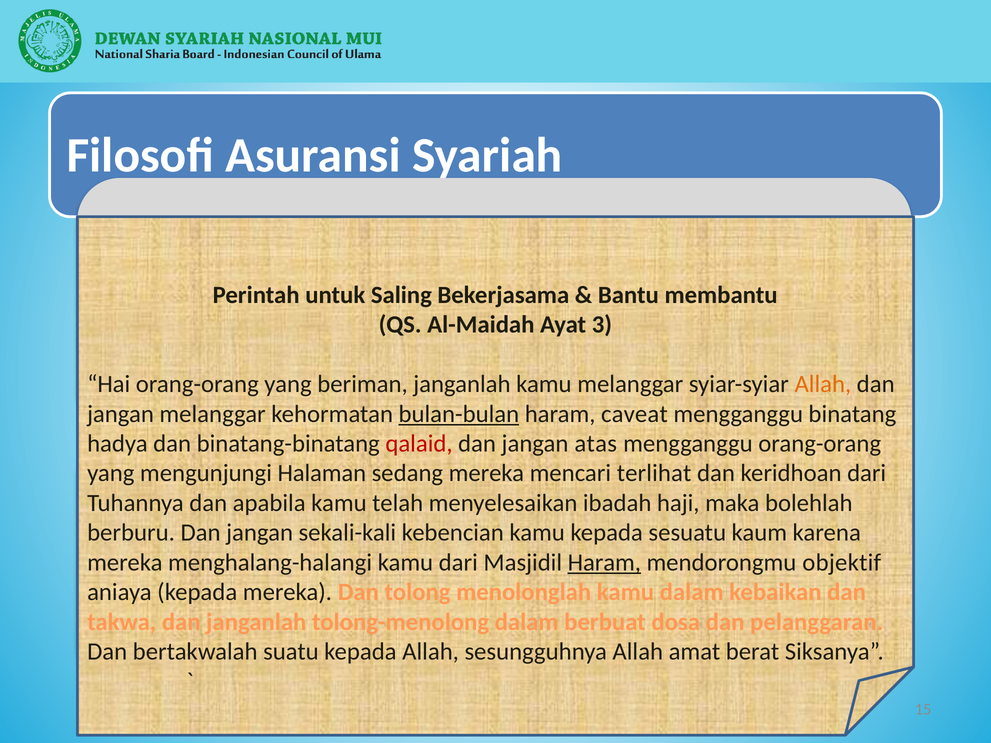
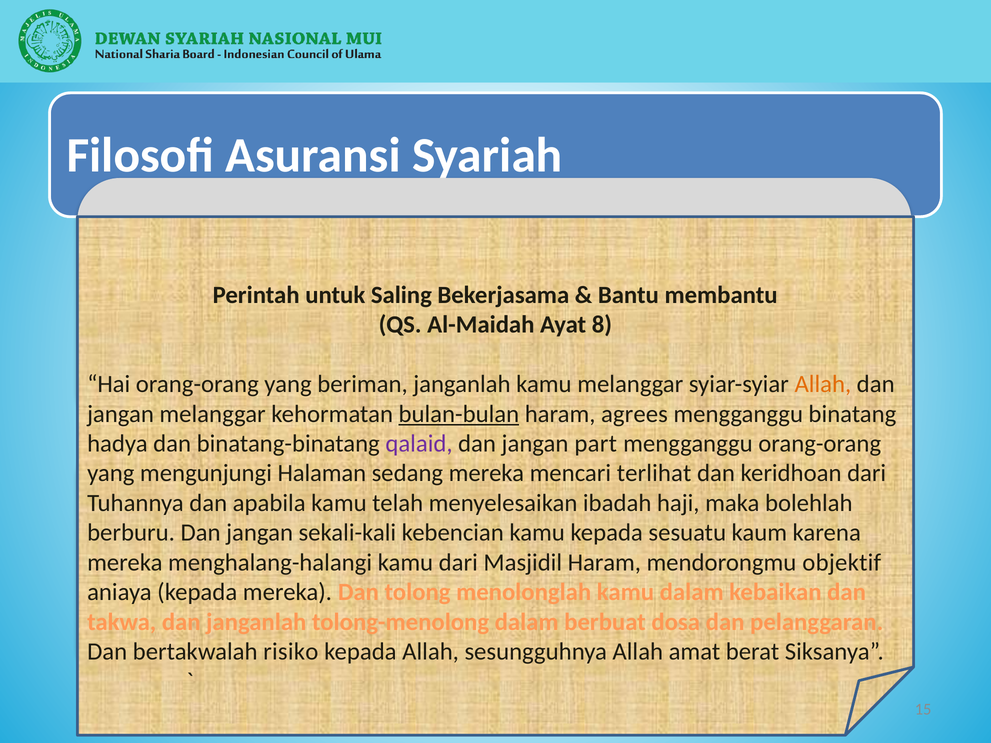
3: 3 -> 8
caveat: caveat -> agrees
qalaid colour: red -> purple
atas: atas -> part
Haram at (604, 563) underline: present -> none
suatu: suatu -> risiko
